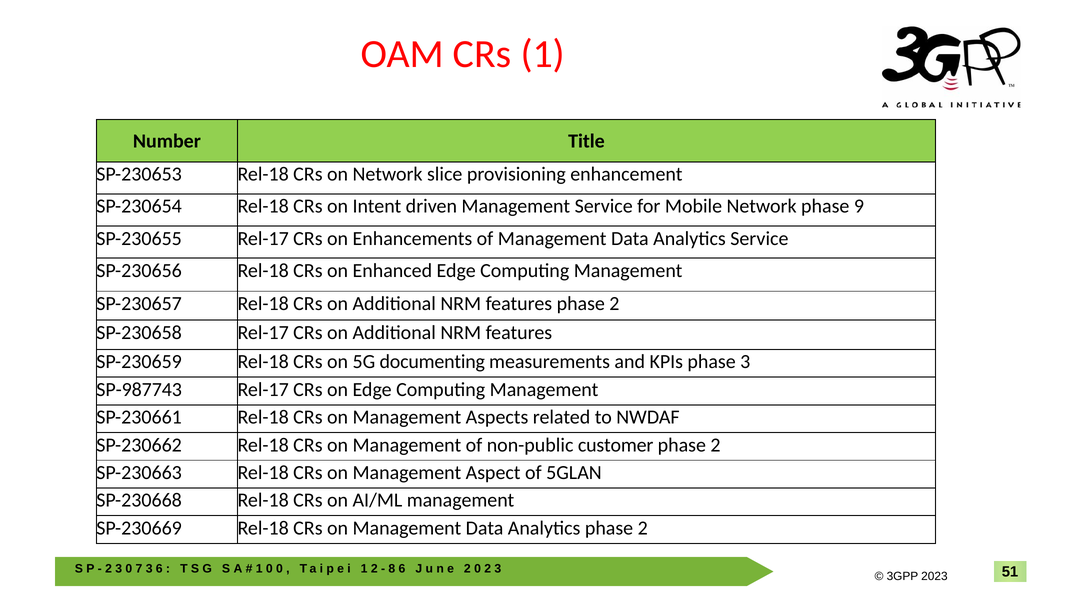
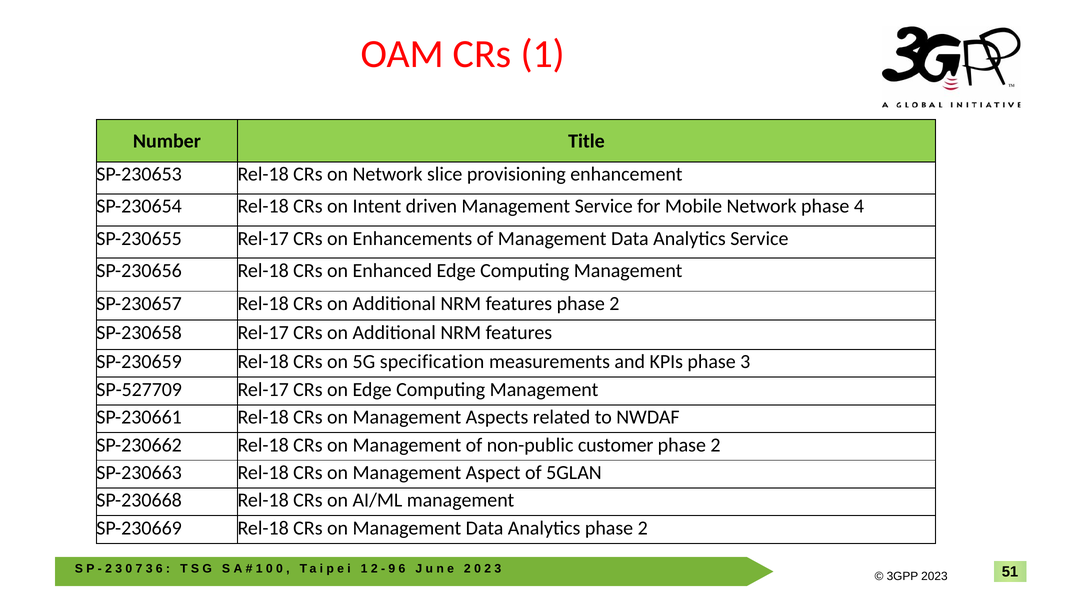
9: 9 -> 4
documenting: documenting -> specification
SP-987743: SP-987743 -> SP-527709
8: 8 -> 9
